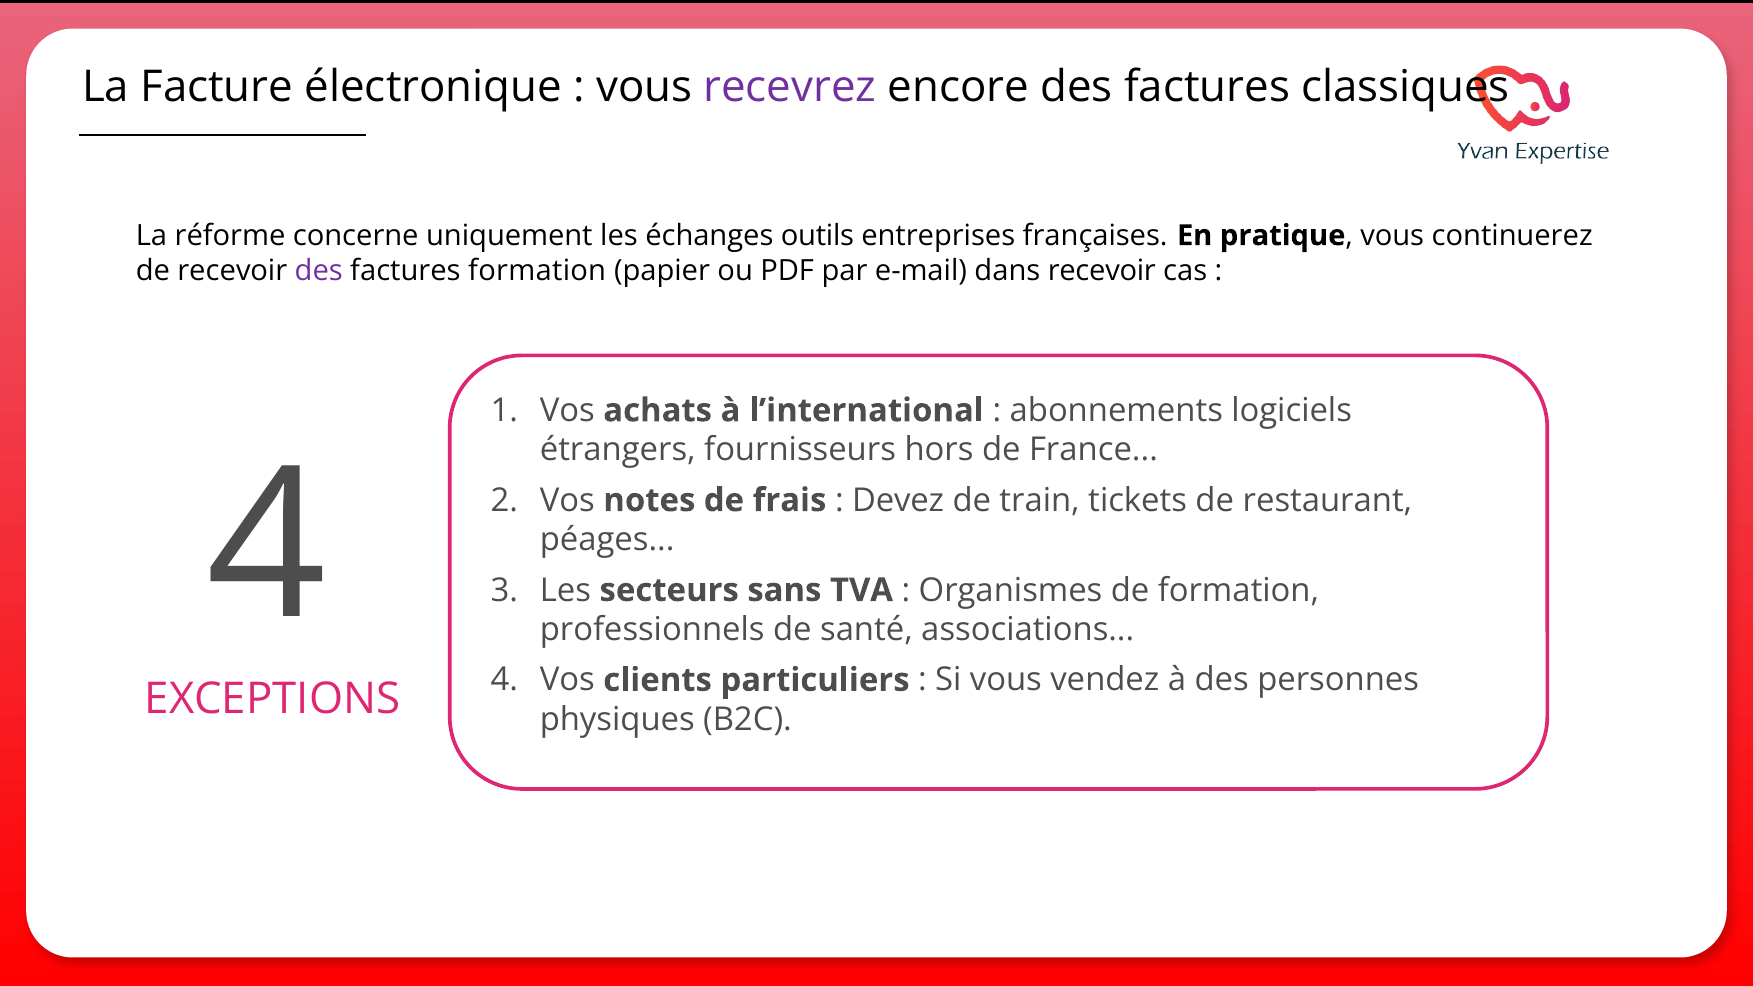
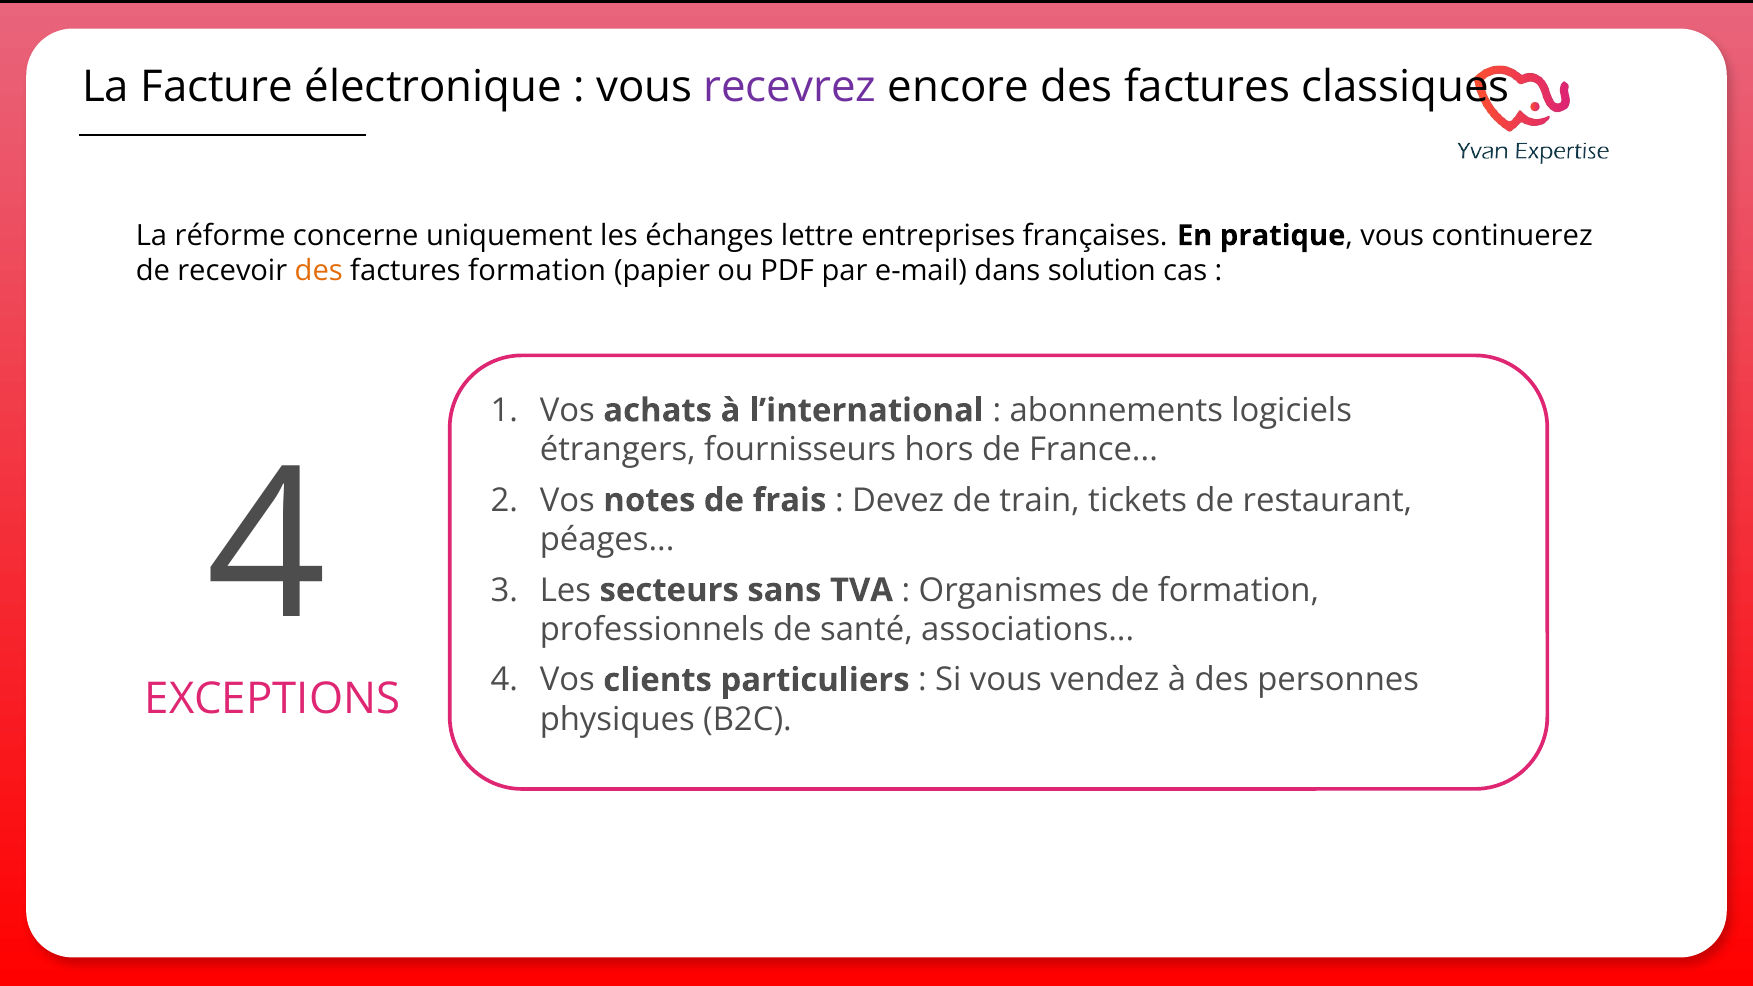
outils: outils -> lettre
des at (319, 271) colour: purple -> orange
dans recevoir: recevoir -> solution
